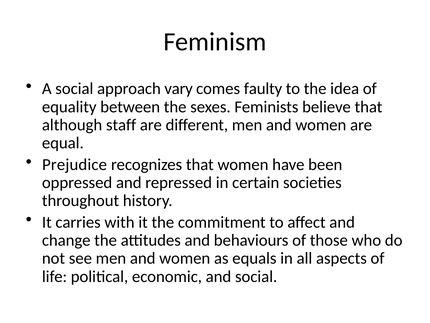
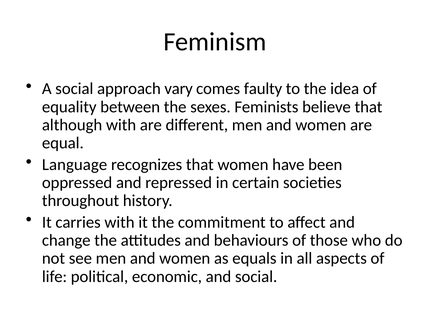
although staff: staff -> with
Prejudice: Prejudice -> Language
